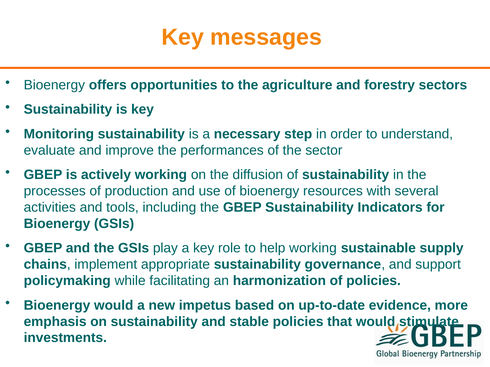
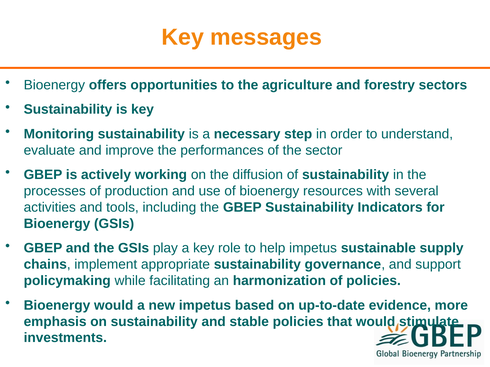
help working: working -> impetus
